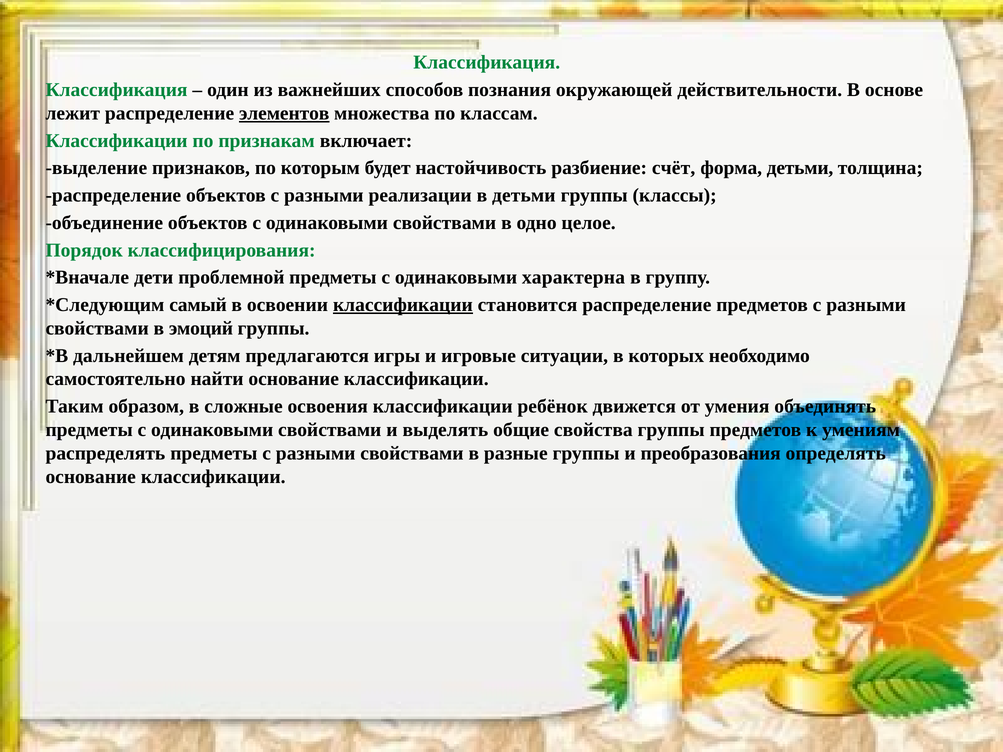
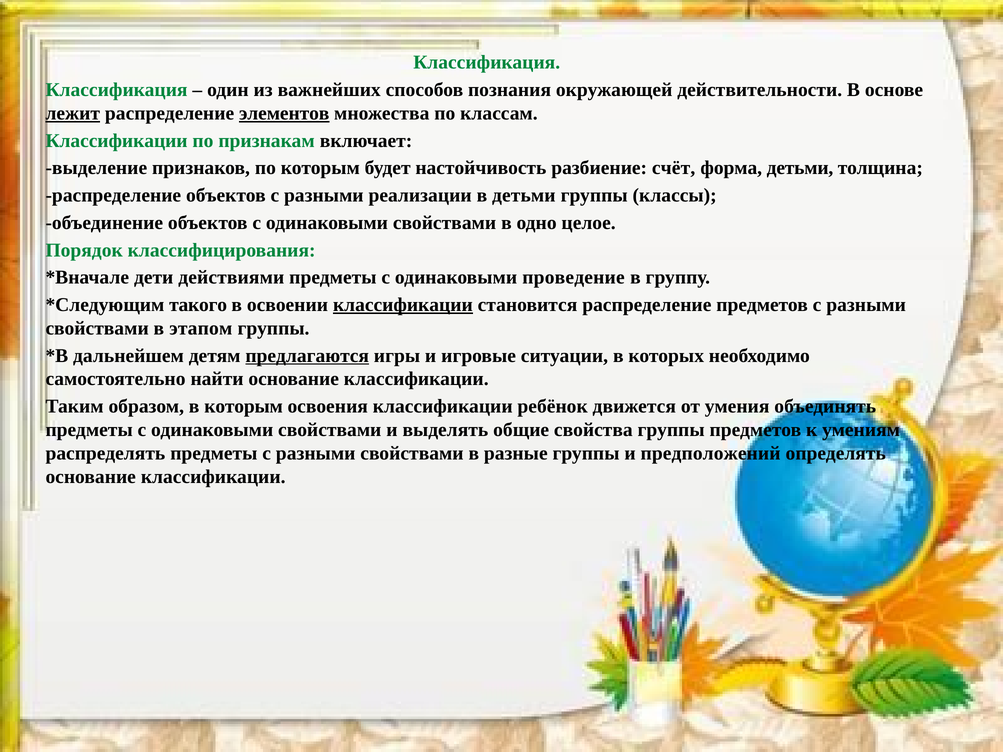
лежит underline: none -> present
проблемной: проблемной -> действиями
характерна: характерна -> проведение
самый: самый -> такого
эмоций: эмоций -> этапом
предлагаются underline: none -> present
в сложные: сложные -> которым
преобразования: преобразования -> предположений
